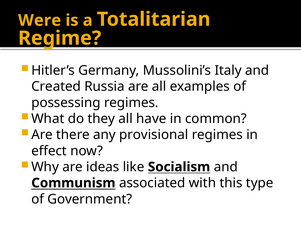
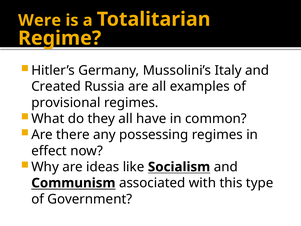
possessing: possessing -> provisional
provisional: provisional -> possessing
